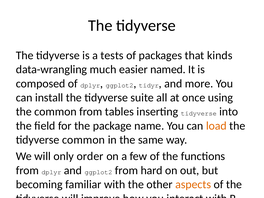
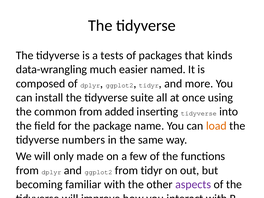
tables: tables -> added
tidyverse common: common -> numbers
order: order -> made
from hard: hard -> tidyr
aspects colour: orange -> purple
